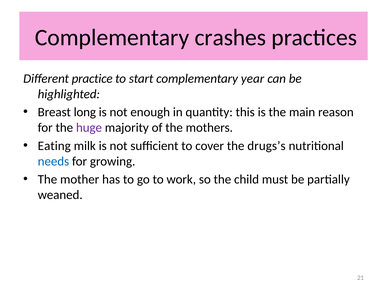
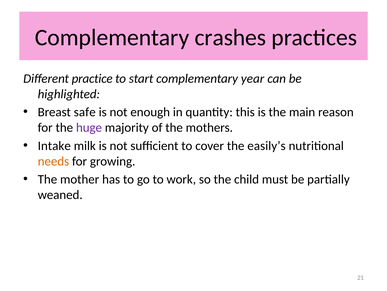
long: long -> safe
Eating: Eating -> Intake
drugs’s: drugs’s -> easily’s
needs colour: blue -> orange
